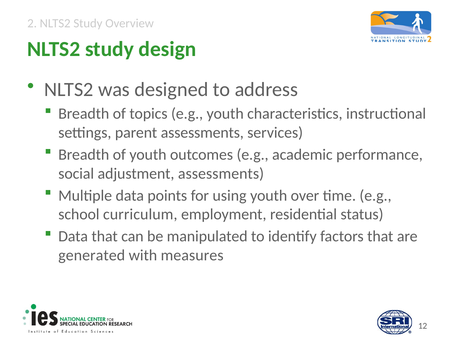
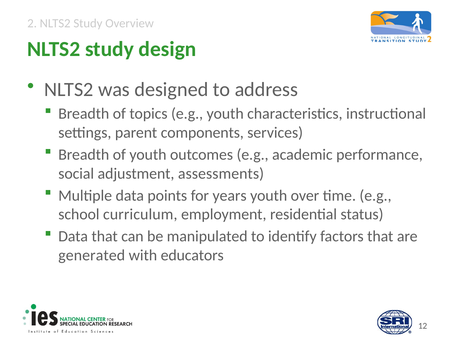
parent assessments: assessments -> components
using: using -> years
measures: measures -> educators
